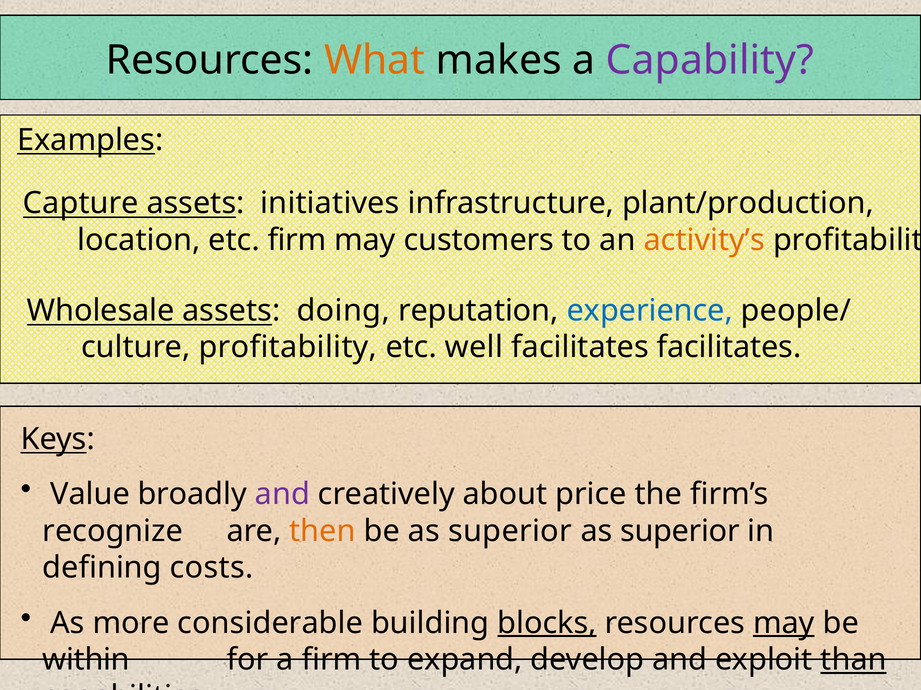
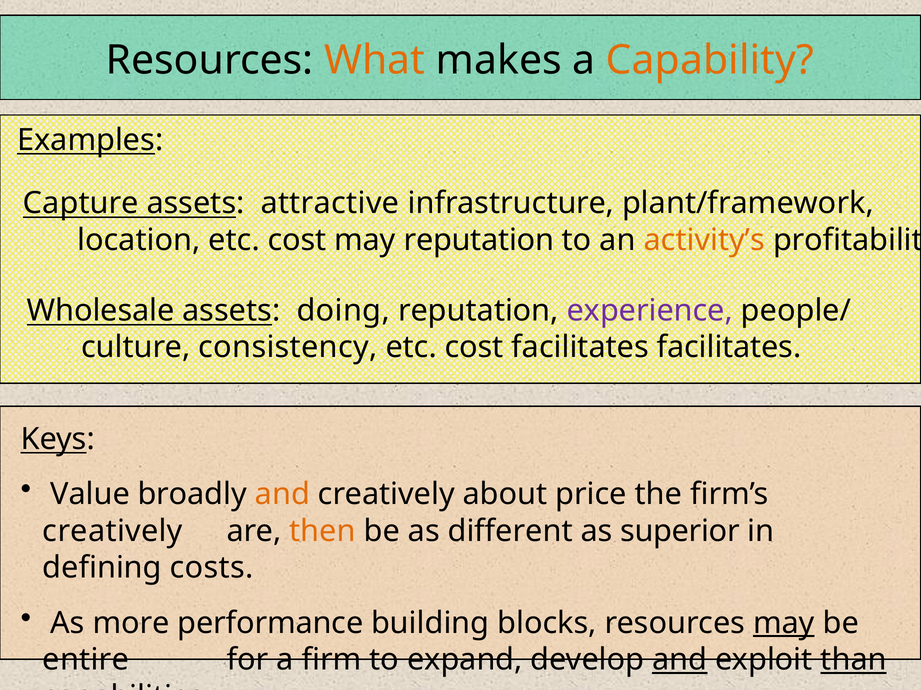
Capability colour: purple -> orange
initiatives: initiatives -> attractive
plant/production: plant/production -> plant/framework
location etc firm: firm -> cost
may customers: customers -> reputation
experience colour: blue -> purple
culture profitability: profitability -> consistency
well at (474, 348): well -> cost
and at (282, 495) colour: purple -> orange
recognize at (113, 532): recognize -> creatively
be as superior: superior -> different
considerable: considerable -> performance
blocks underline: present -> none
within: within -> entire
and at (680, 660) underline: none -> present
